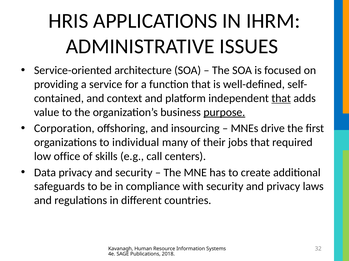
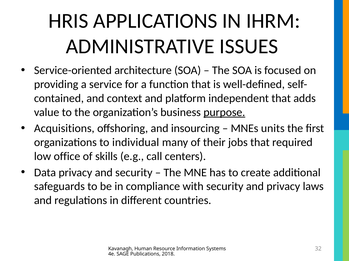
that at (281, 99) underline: present -> none
Corporation: Corporation -> Acquisitions
drive: drive -> units
